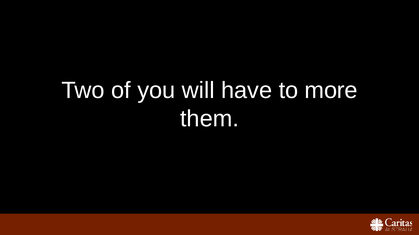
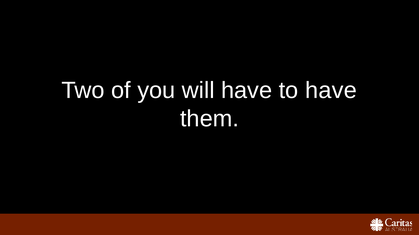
to more: more -> have
